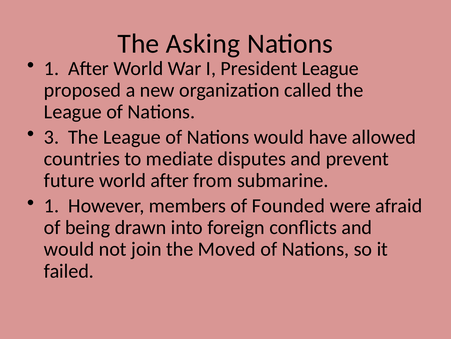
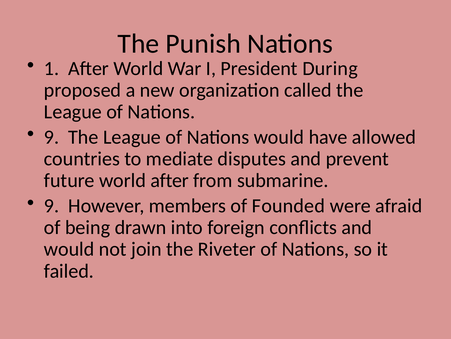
Asking: Asking -> Punish
President League: League -> During
3 at (52, 137): 3 -> 9
1 at (52, 205): 1 -> 9
Moved: Moved -> Riveter
